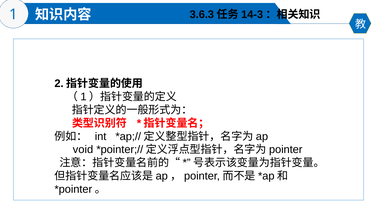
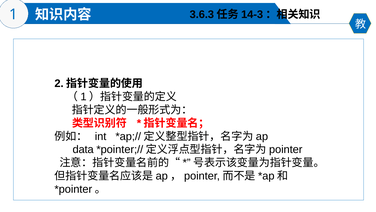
void: void -> data
